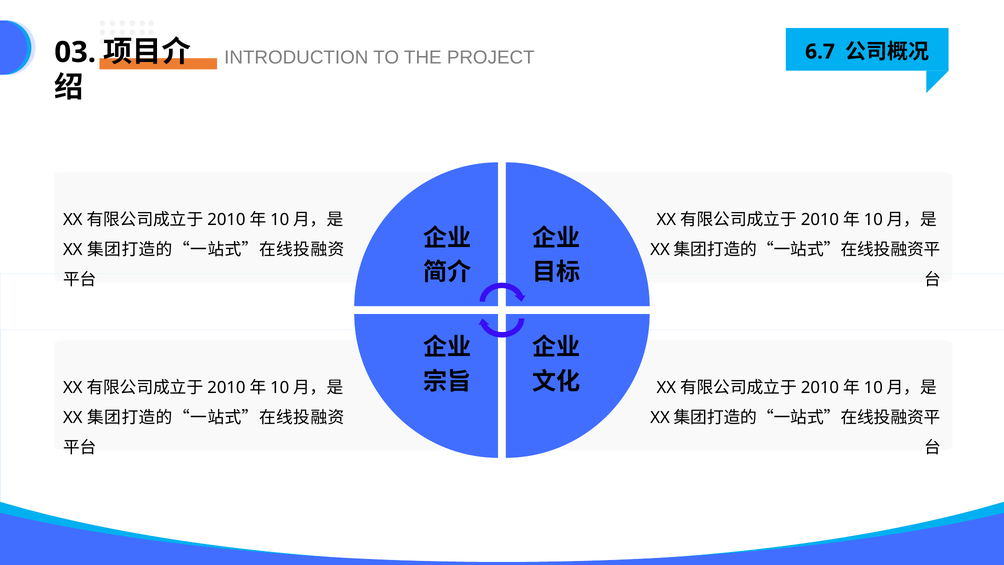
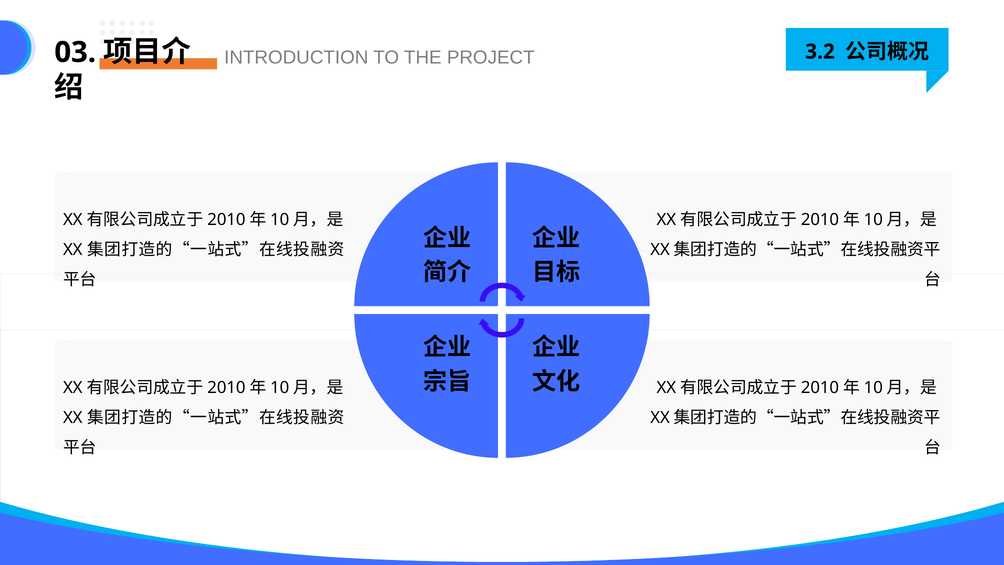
6.7: 6.7 -> 3.2
